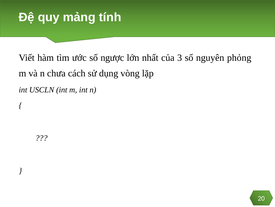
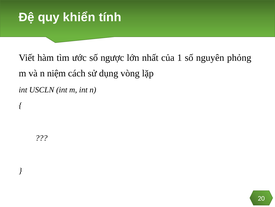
mảng: mảng -> khiển
3: 3 -> 1
chưa: chưa -> niệm
